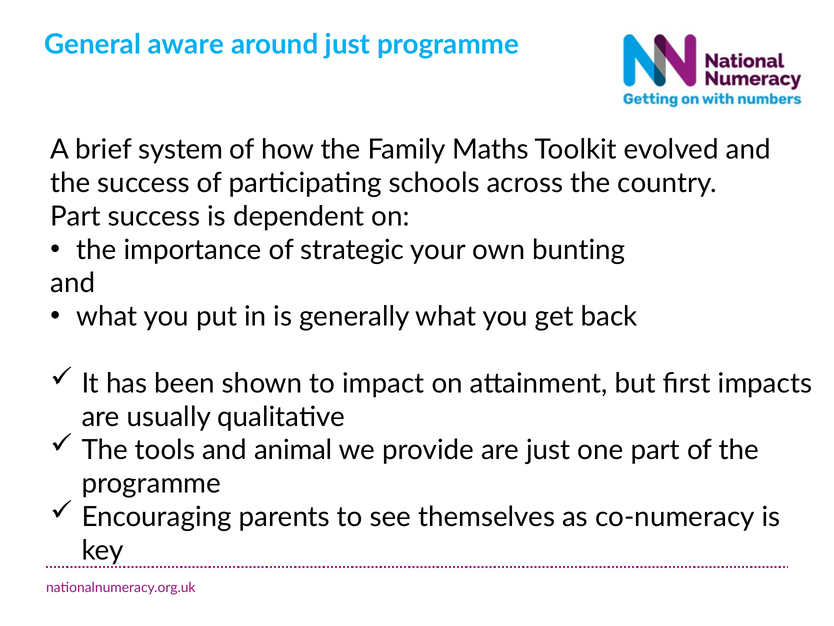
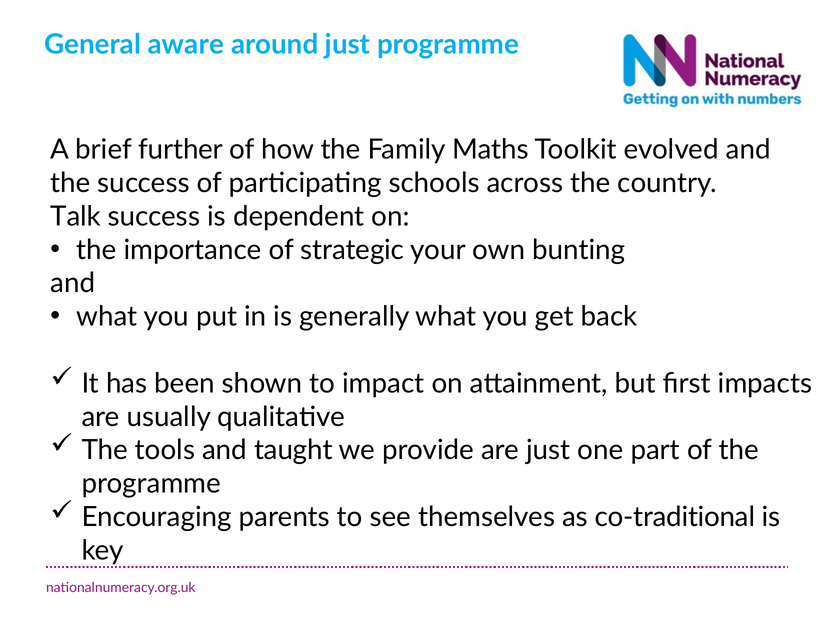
system: system -> further
Part at (75, 216): Part -> Talk
animal: animal -> taught
co-numeracy: co-numeracy -> co-traditional
